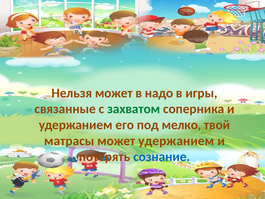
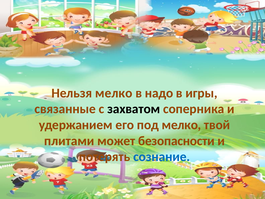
Нельзя может: может -> мелко
захватом colour: green -> black
матрасы: матрасы -> плитами
может удержанием: удержанием -> безопасности
